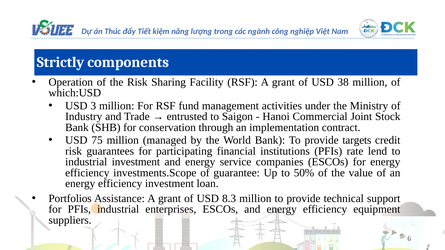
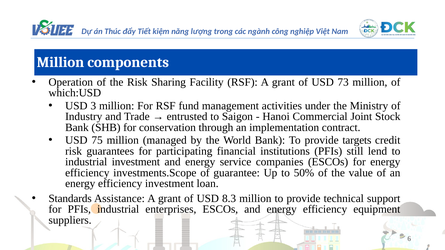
Strictly at (61, 62): Strictly -> Million
38: 38 -> 73
rate: rate -> still
Portfolios: Portfolios -> Standards
